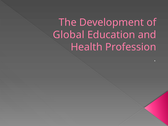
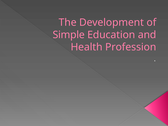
Global: Global -> Simple
